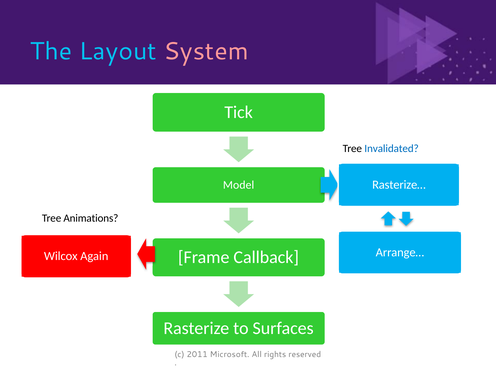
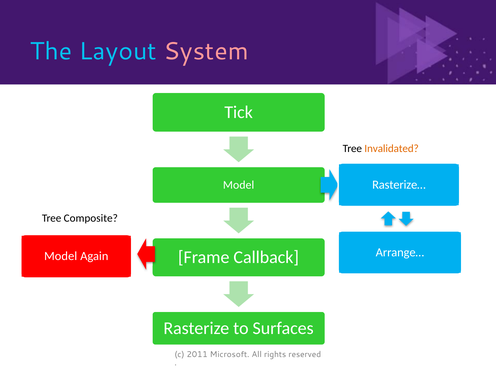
Invalidated colour: blue -> orange
Animations: Animations -> Composite
Wilcox at (61, 256): Wilcox -> Model
